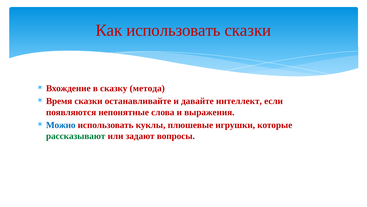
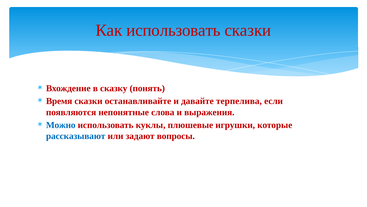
метода: метода -> понять
интеллект: интеллект -> терпелива
рассказывают colour: green -> blue
